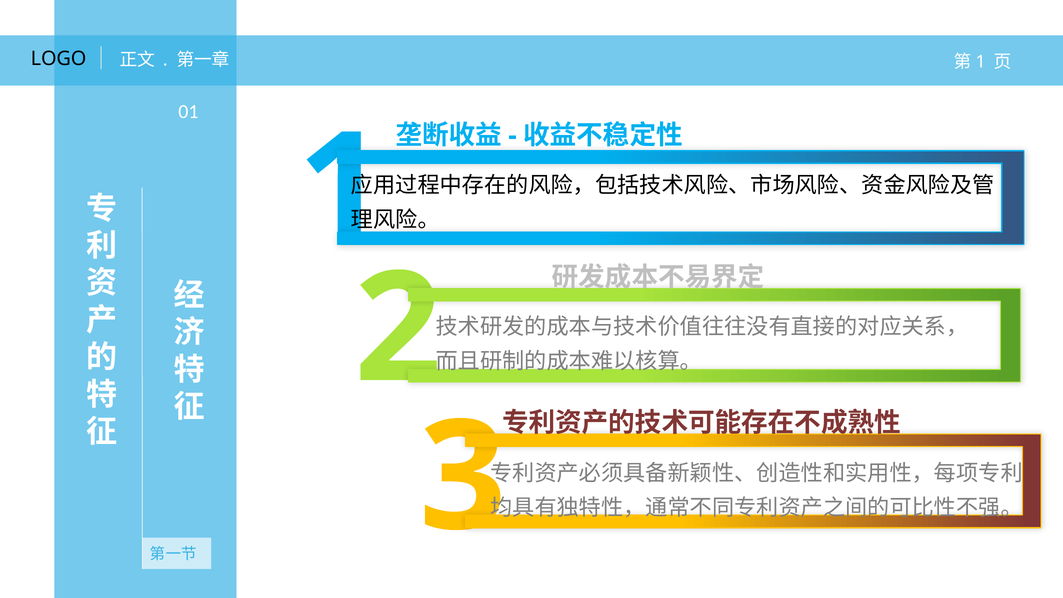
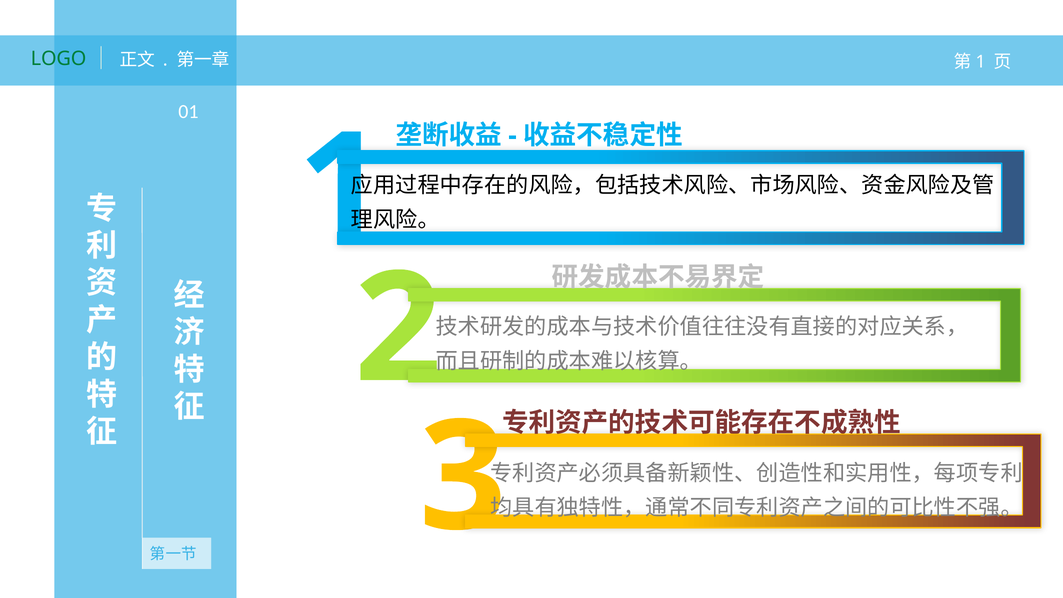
LOGO colour: black -> green
